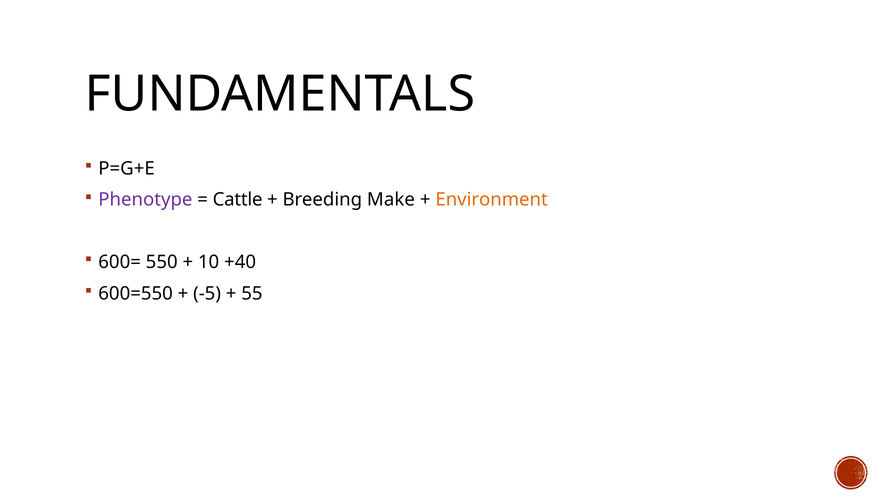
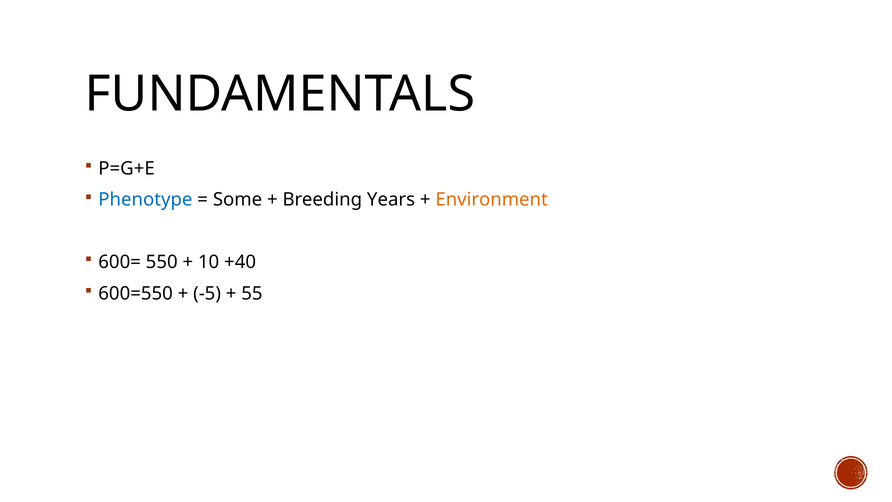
Phenotype colour: purple -> blue
Cattle: Cattle -> Some
Make: Make -> Years
